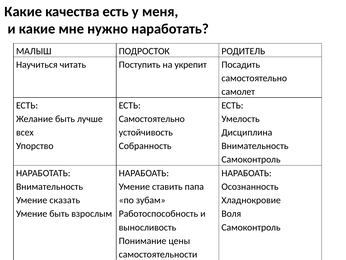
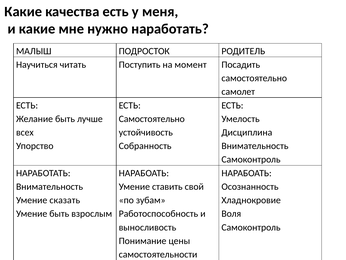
укрепит: укрепит -> момент
папа: папа -> свой
